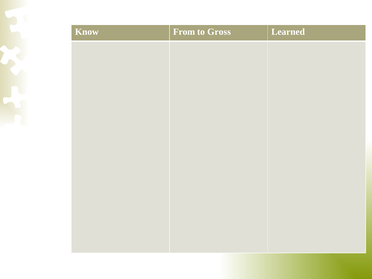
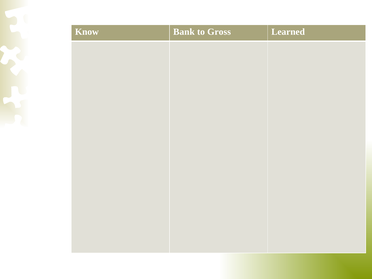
From: From -> Bank
